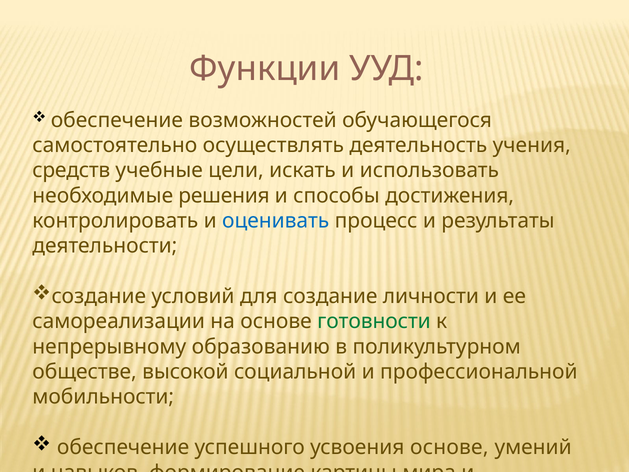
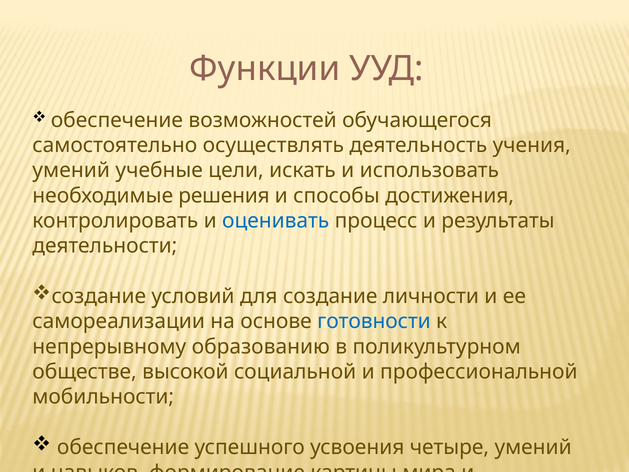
средств at (71, 170): средств -> умений
готовности colour: green -> blue
усвоения основе: основе -> четыре
